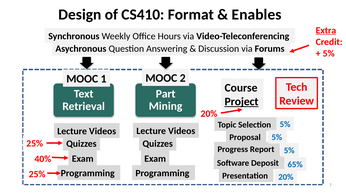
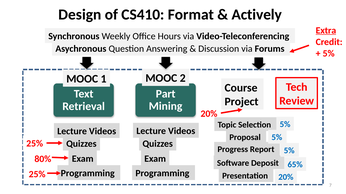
Enables: Enables -> Actively
Project underline: present -> none
40%: 40% -> 80%
